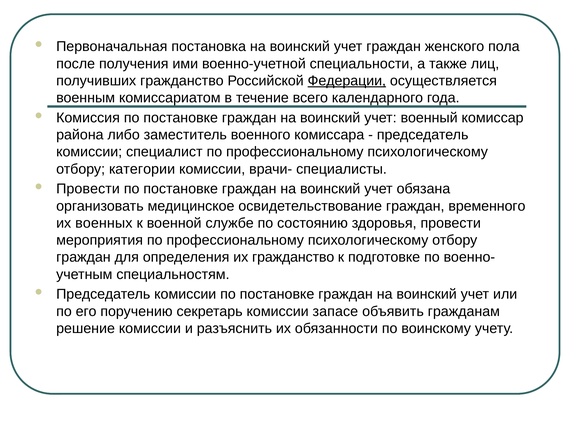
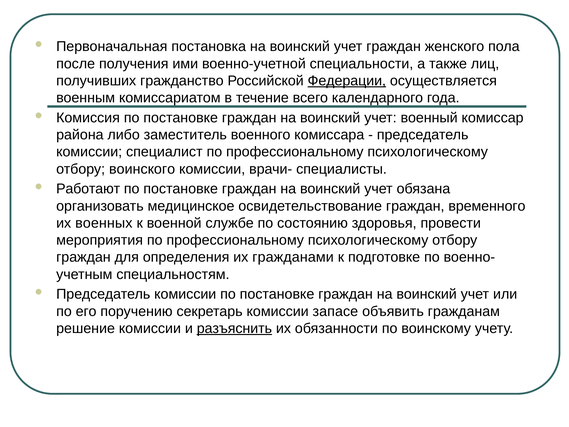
категории: категории -> воинского
Провести at (88, 189): Провести -> Работают
их гражданство: гражданство -> гражданами
разъяснить underline: none -> present
